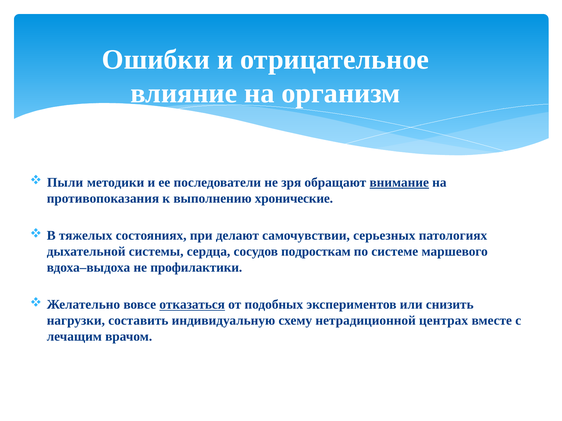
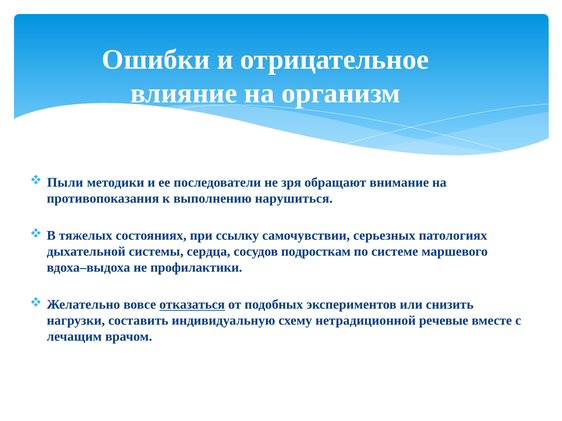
внимание underline: present -> none
хронические: хронические -> нарушиться
делают: делают -> ссылку
центрах: центрах -> речевые
